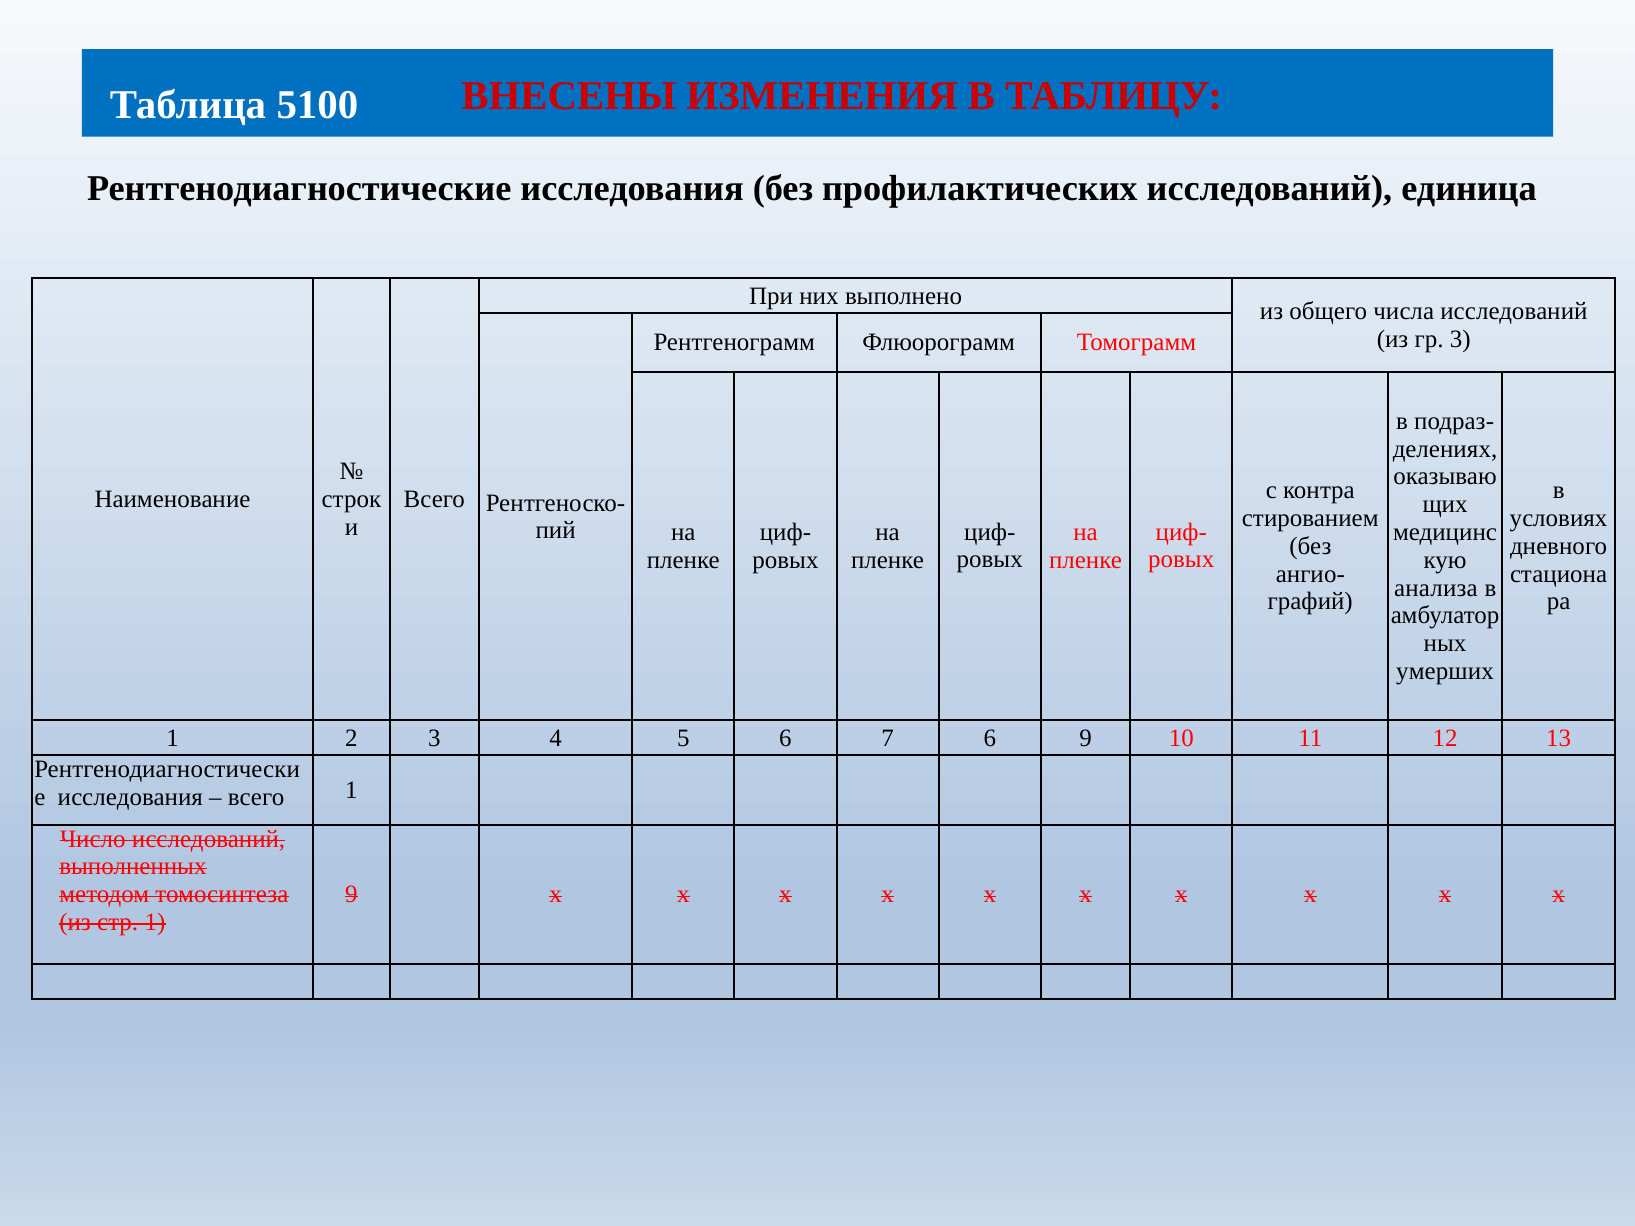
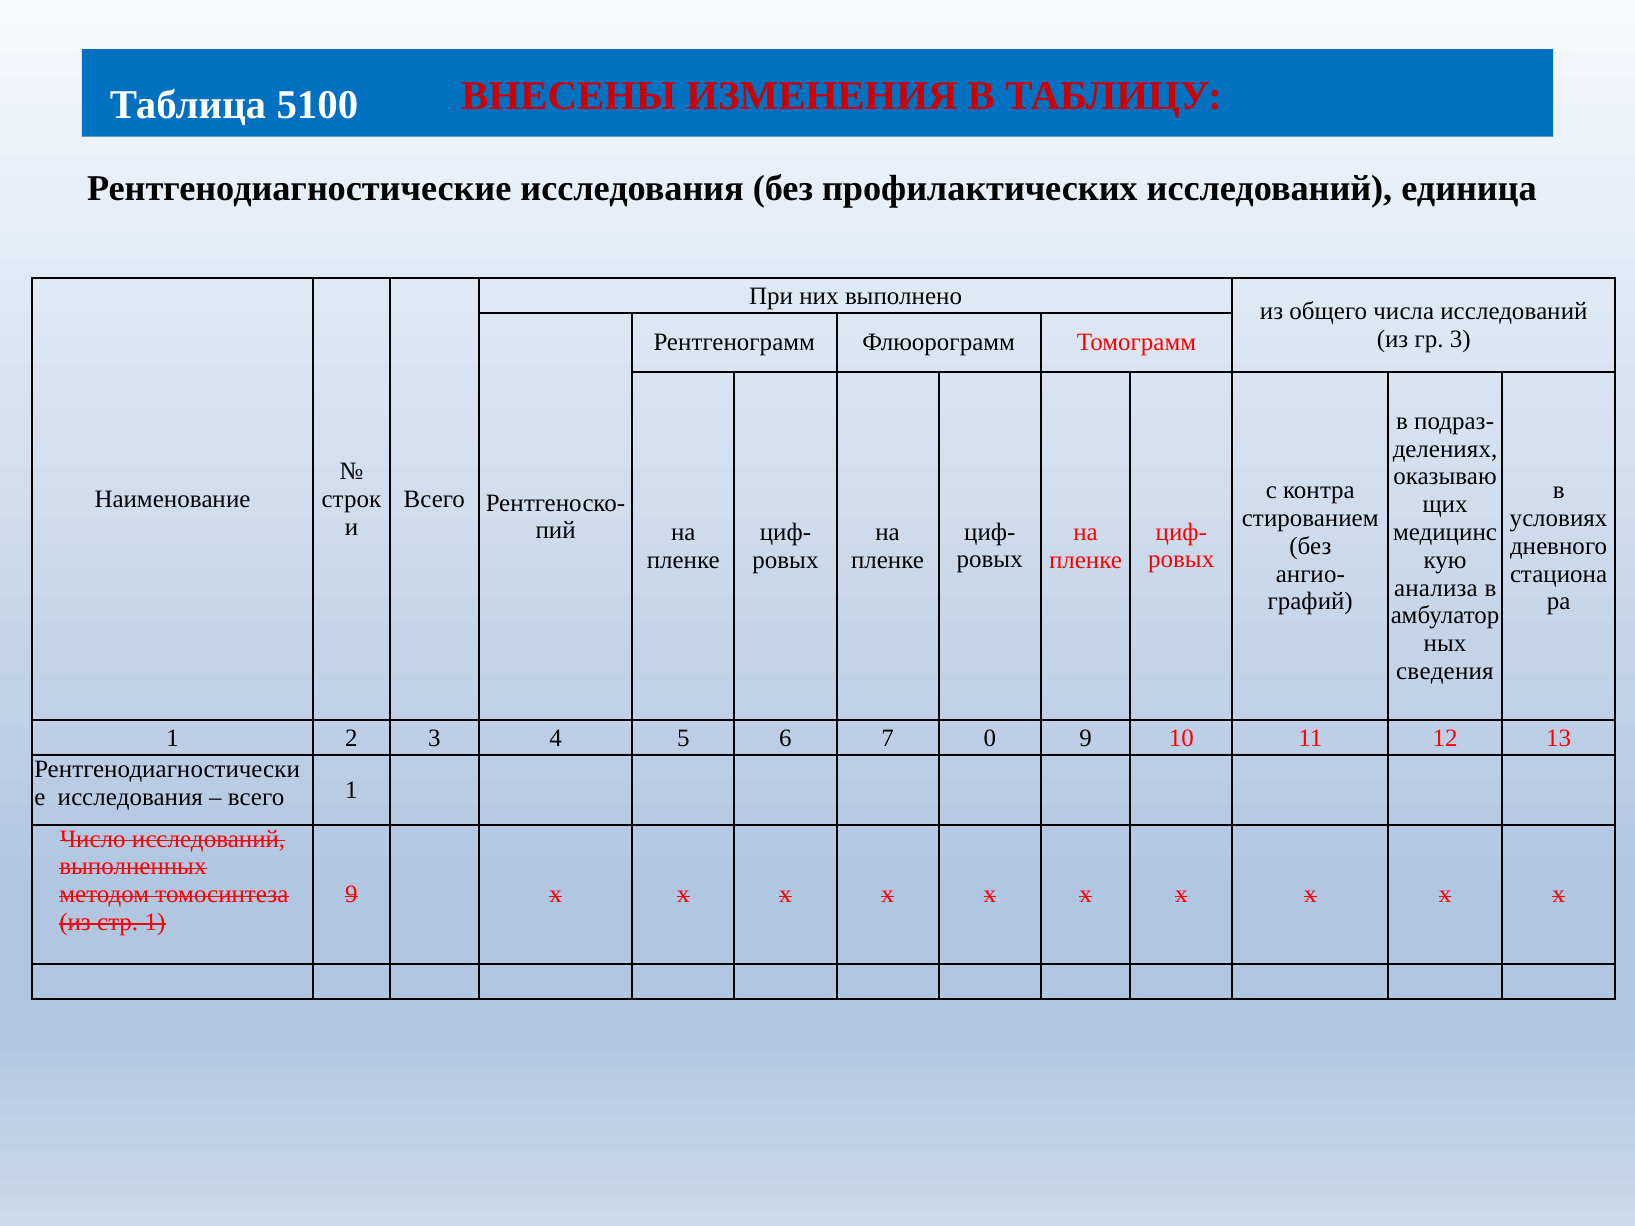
умерших: умерших -> сведения
7 6: 6 -> 0
